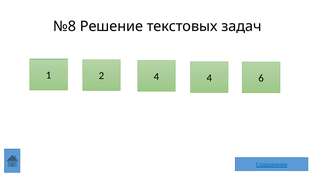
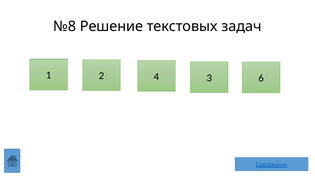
4 4: 4 -> 3
